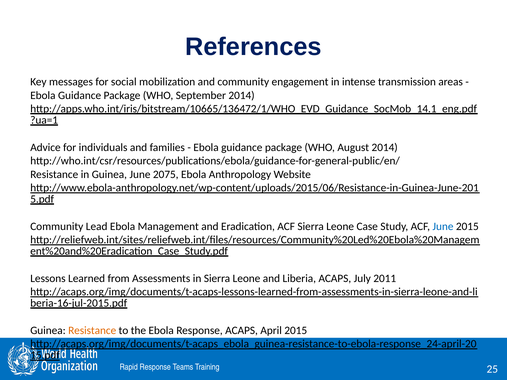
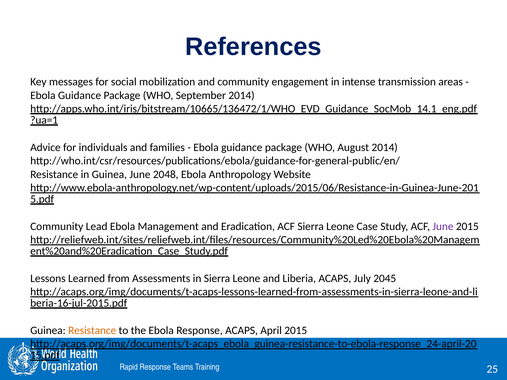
2075: 2075 -> 2048
June at (443, 227) colour: blue -> purple
2011: 2011 -> 2045
